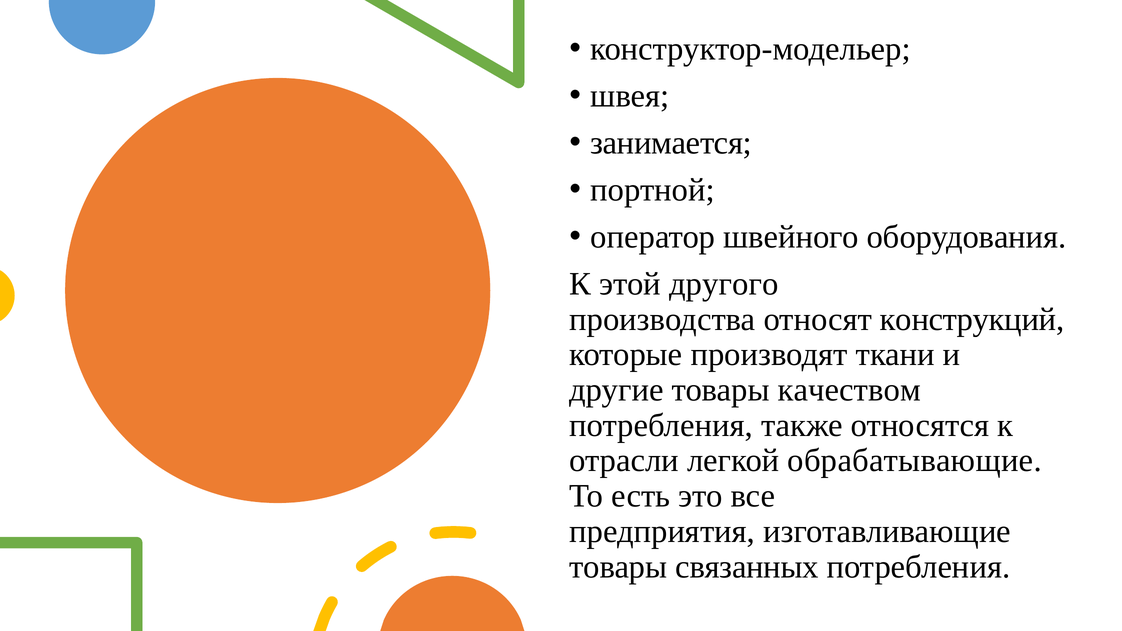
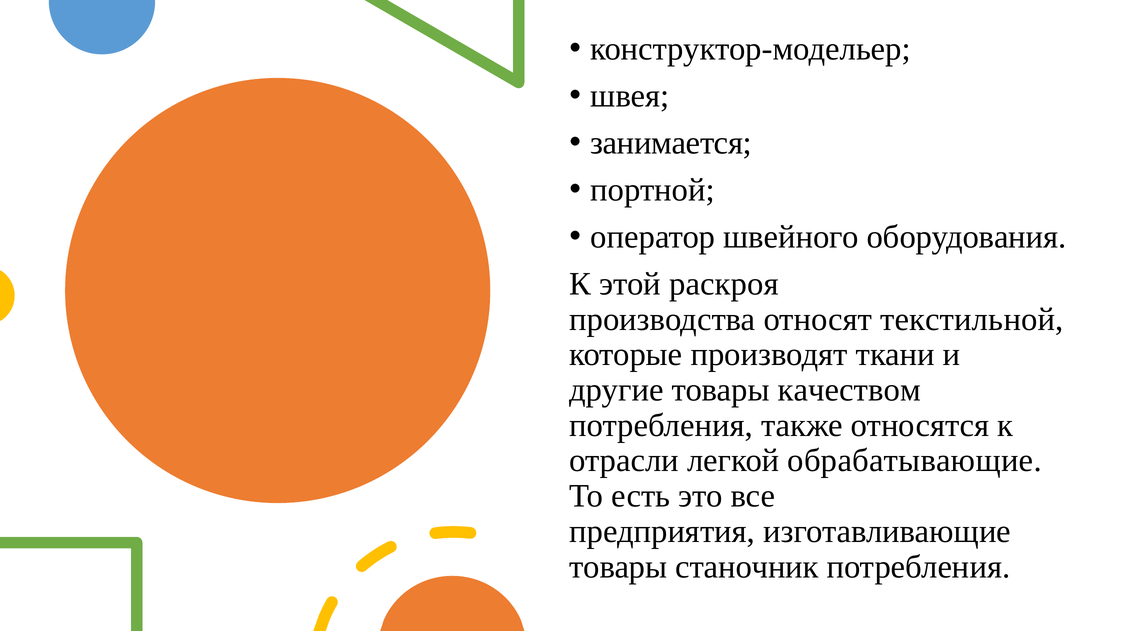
другого: другого -> раскроя
конструкций: конструкций -> текстильной
связанных: связанных -> станочник
